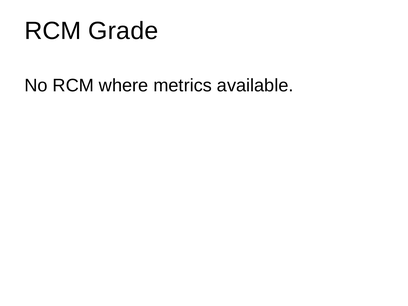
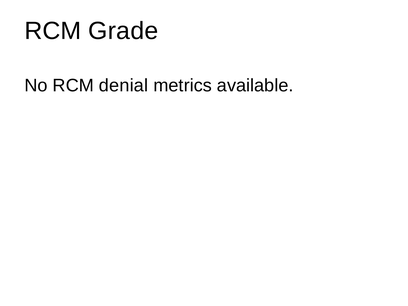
where: where -> denial
